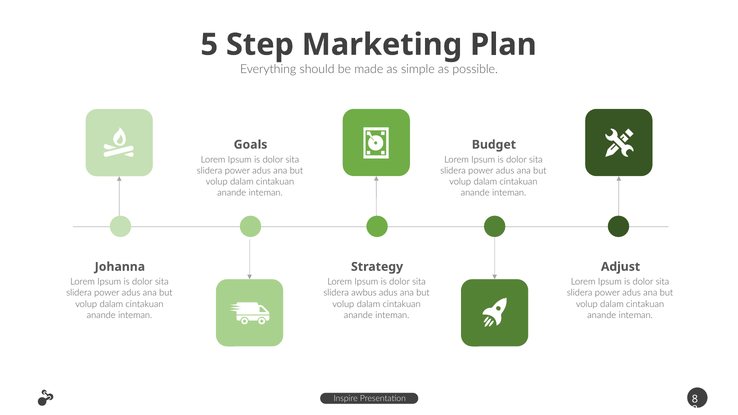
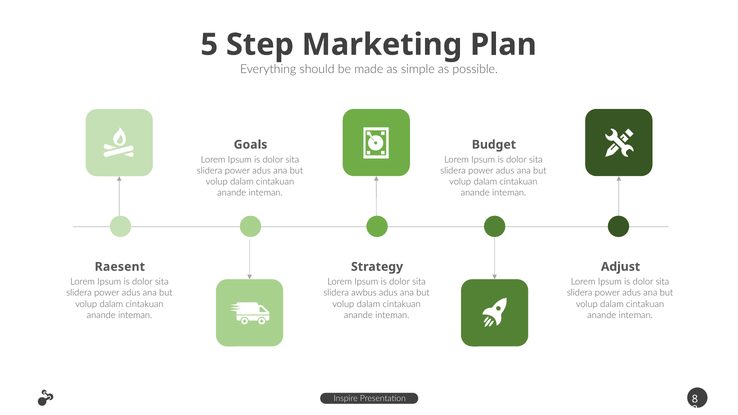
Johanna: Johanna -> Raesent
